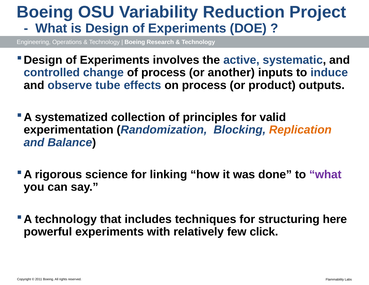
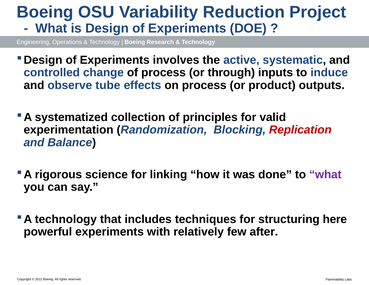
another: another -> through
Replication colour: orange -> red
click: click -> after
